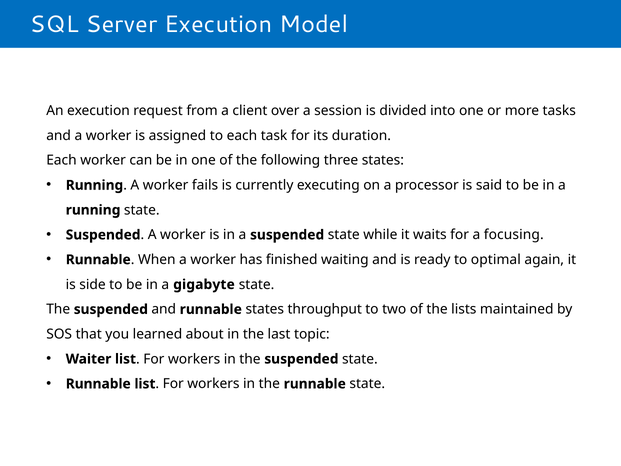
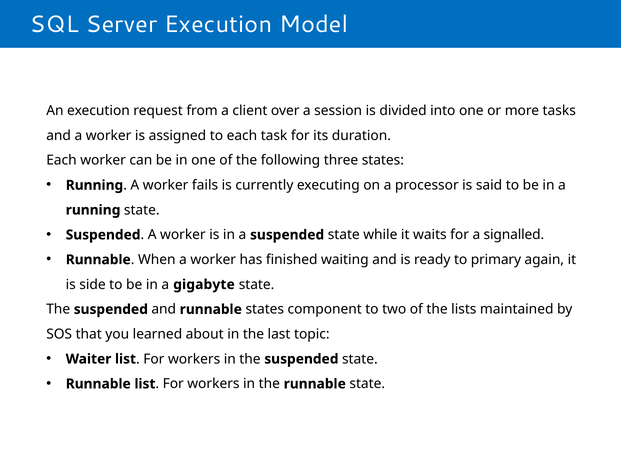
focusing: focusing -> signalled
optimal: optimal -> primary
throughput: throughput -> component
